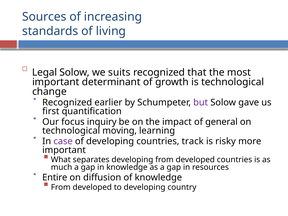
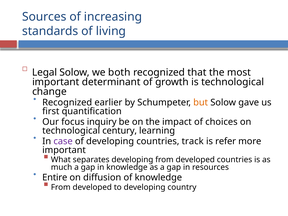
suits: suits -> both
but colour: purple -> orange
general: general -> choices
moving: moving -> century
risky: risky -> refer
